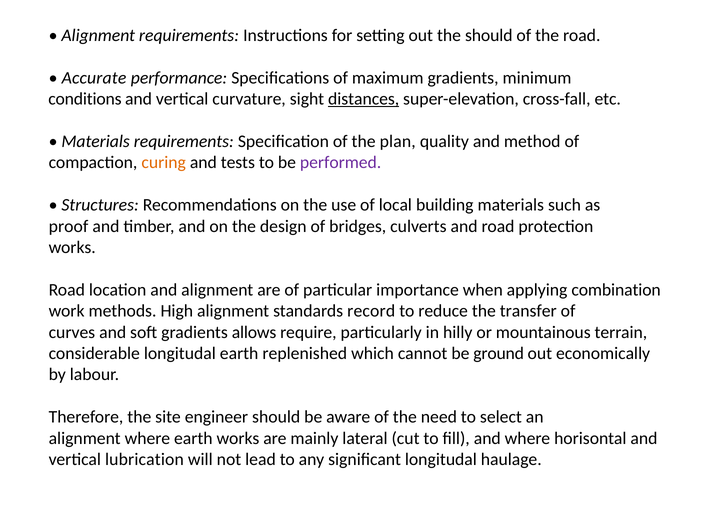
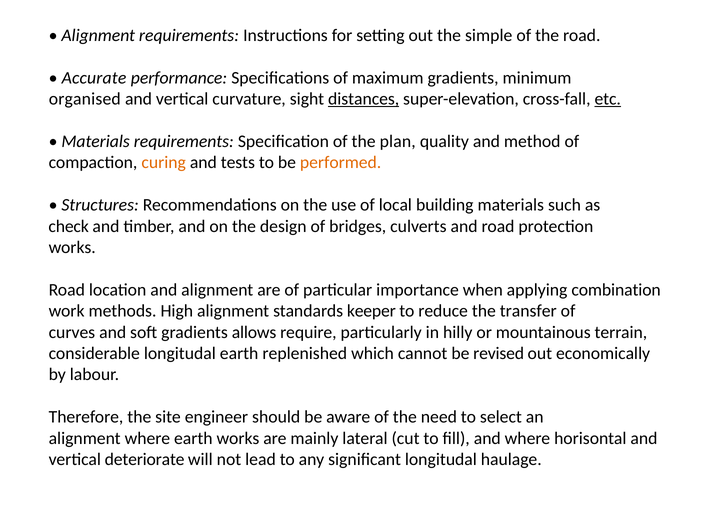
the should: should -> simple
conditions: conditions -> organised
etc underline: none -> present
performed colour: purple -> orange
proof: proof -> check
record: record -> keeper
ground: ground -> revised
lubrication: lubrication -> deteriorate
